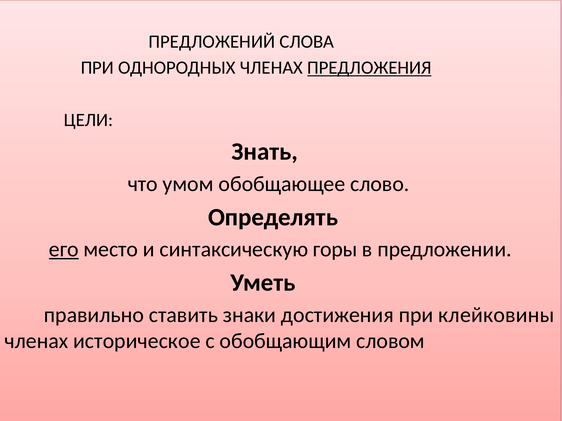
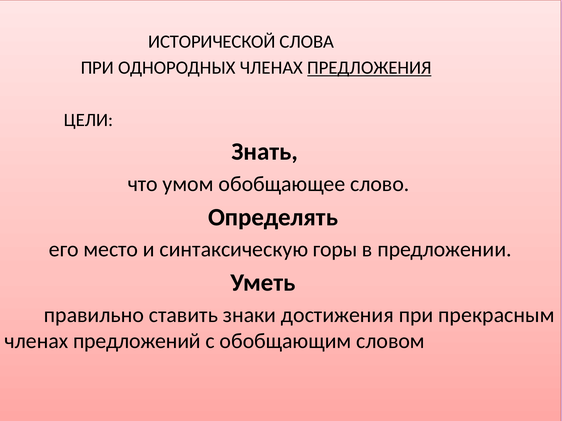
ПРЕДЛОЖЕНИЙ: ПРЕДЛОЖЕНИЙ -> ИСТОРИЧЕСКОЙ
его underline: present -> none
клейковины: клейковины -> прекрасным
историческое: историческое -> предложений
